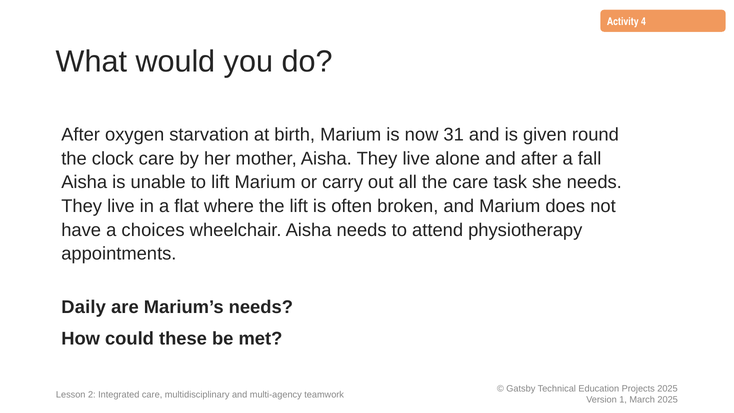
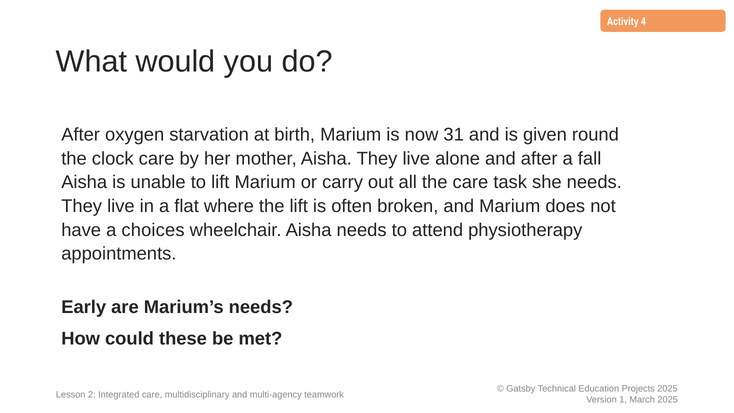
Daily: Daily -> Early
